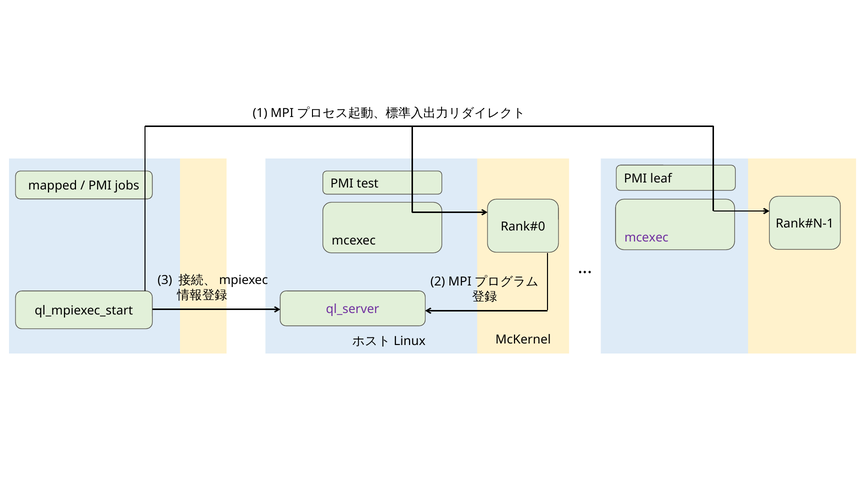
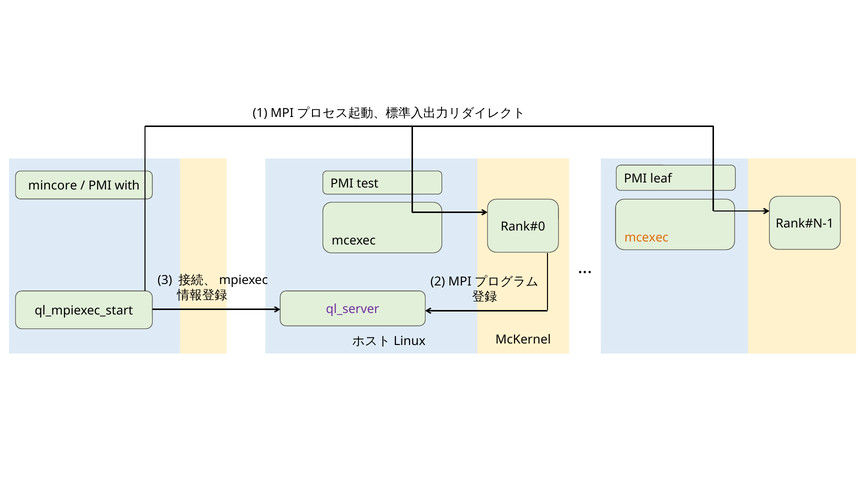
mapped: mapped -> mincore
jobs: jobs -> with
mcexec at (646, 238) colour: purple -> orange
